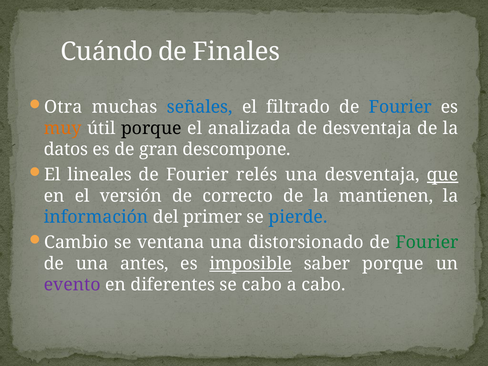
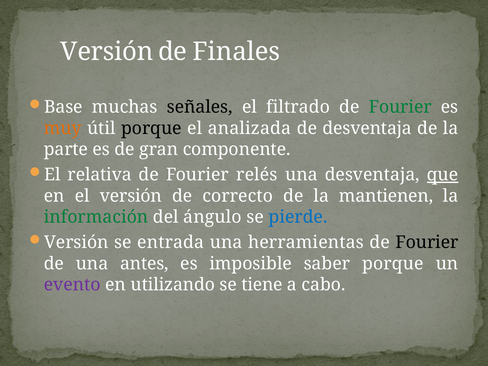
Cuándo at (107, 52): Cuándo -> Versión
Otra: Otra -> Base
señales colour: blue -> black
Fourier at (400, 107) colour: blue -> green
datos: datos -> parte
descompone: descompone -> componente
lineales: lineales -> relativa
información colour: blue -> green
primer: primer -> ángulo
Cambio at (76, 242): Cambio -> Versión
ventana: ventana -> entrada
distorsionado: distorsionado -> herramientas
Fourier at (427, 242) colour: green -> black
imposible underline: present -> none
diferentes: diferentes -> utilizando
se cabo: cabo -> tiene
